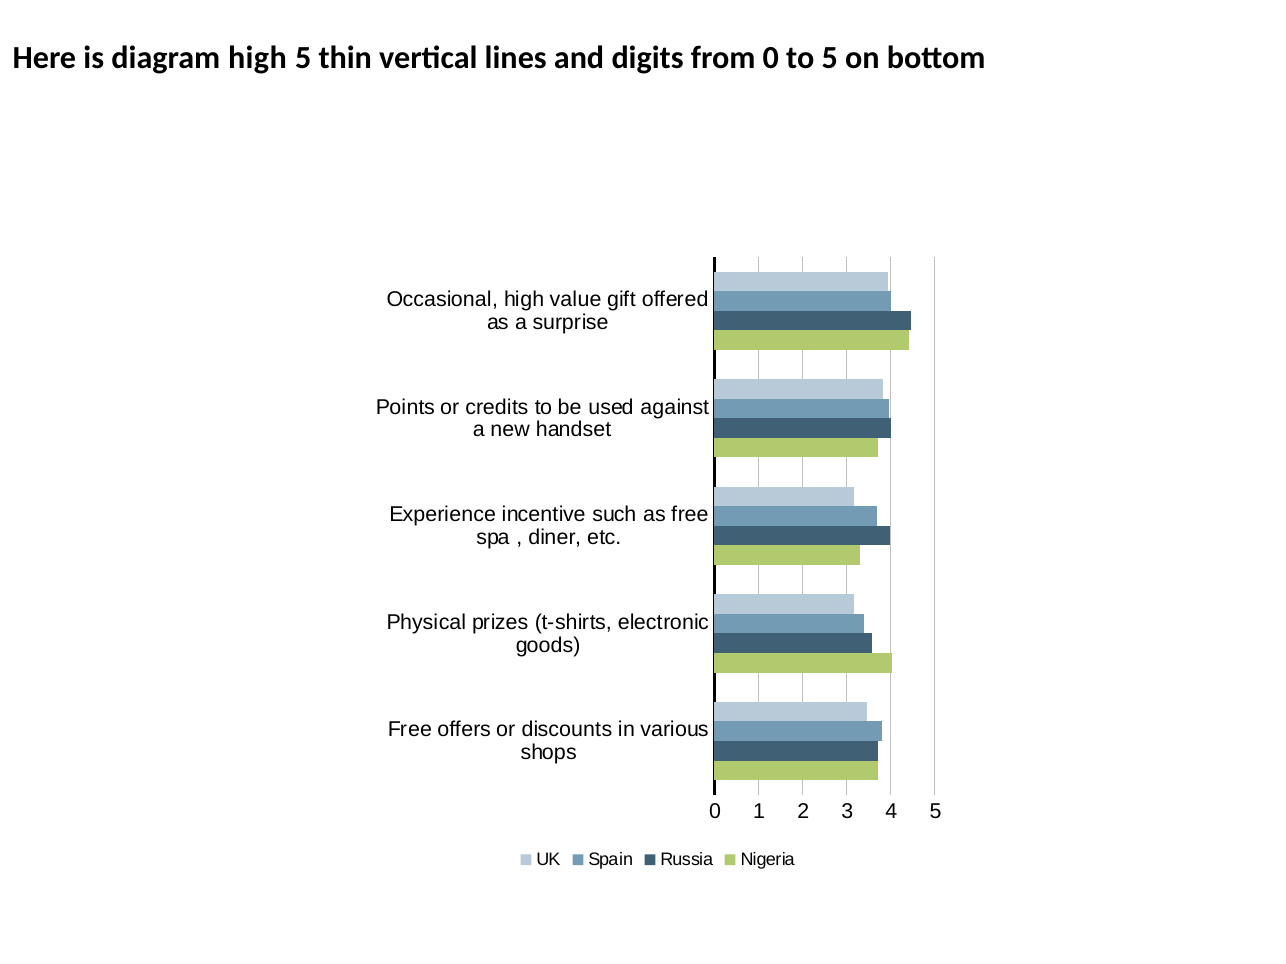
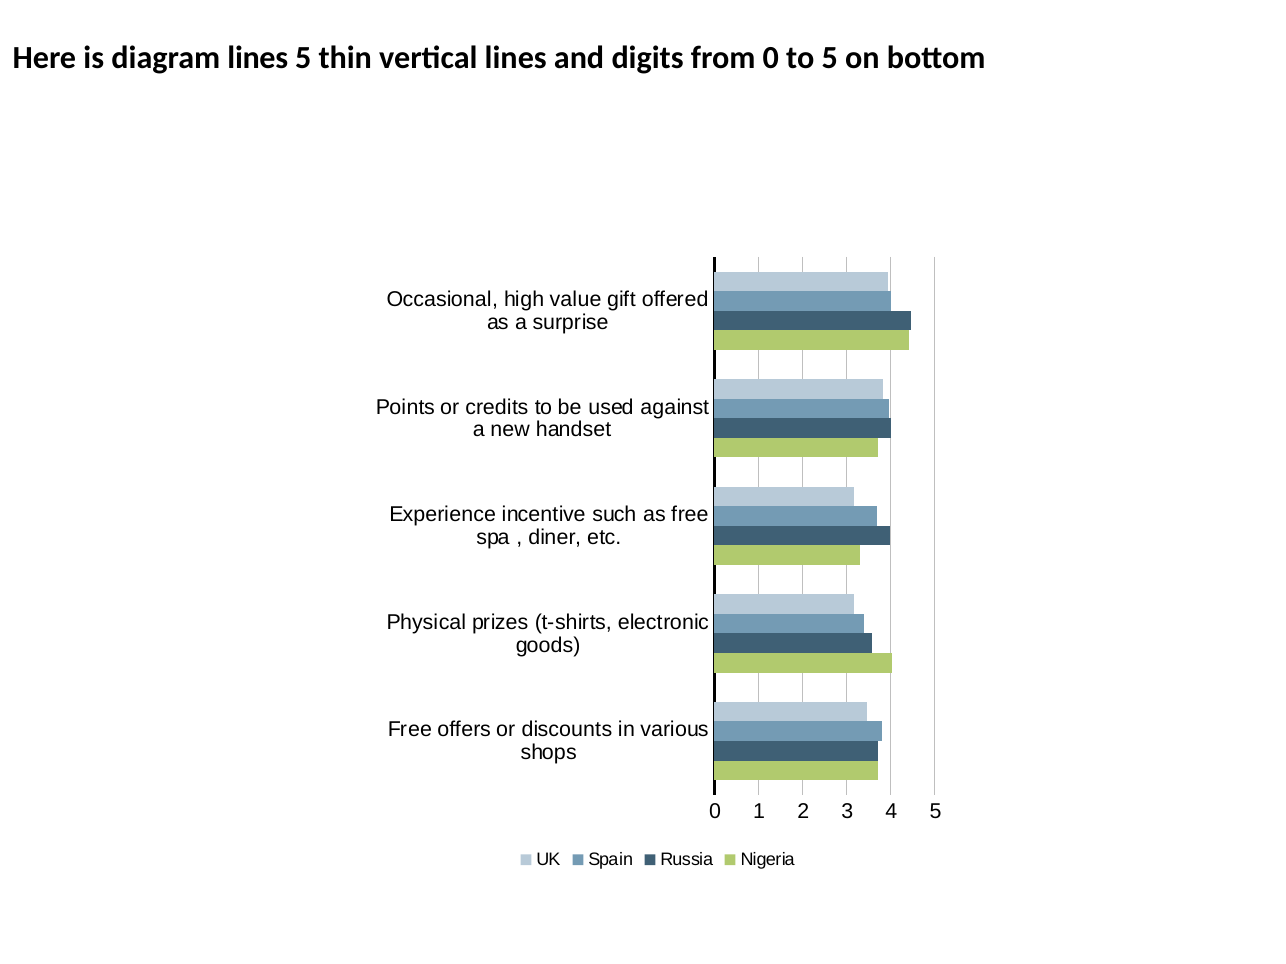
diagram high: high -> lines
